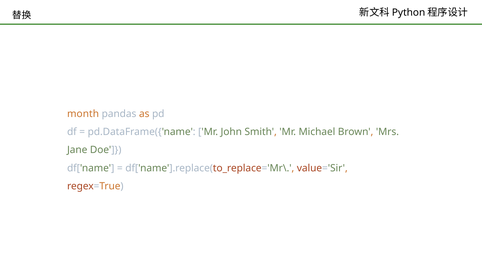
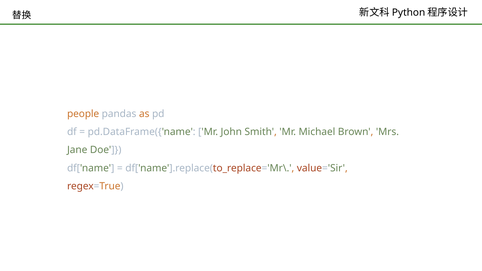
month: month -> people
